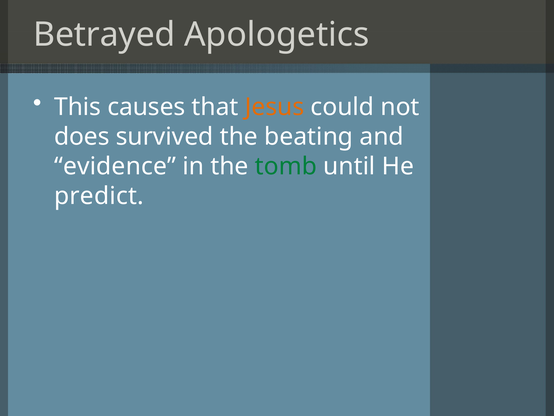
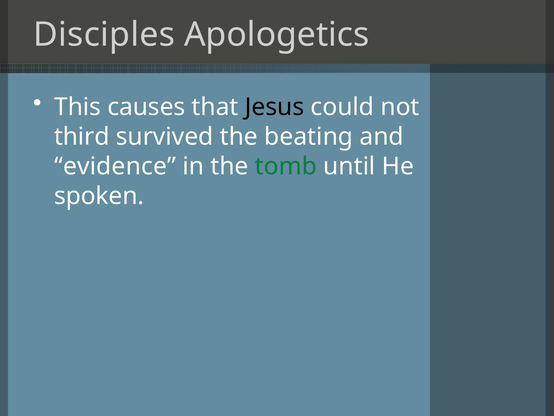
Betrayed: Betrayed -> Disciples
Jesus colour: orange -> black
does: does -> third
predict: predict -> spoken
